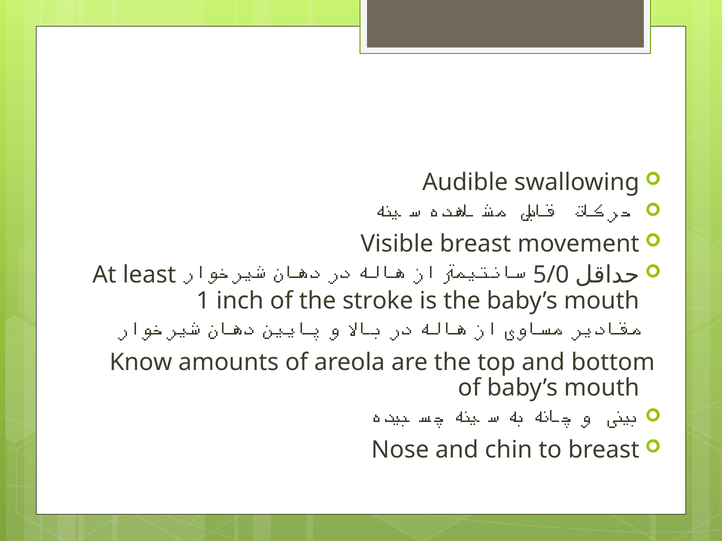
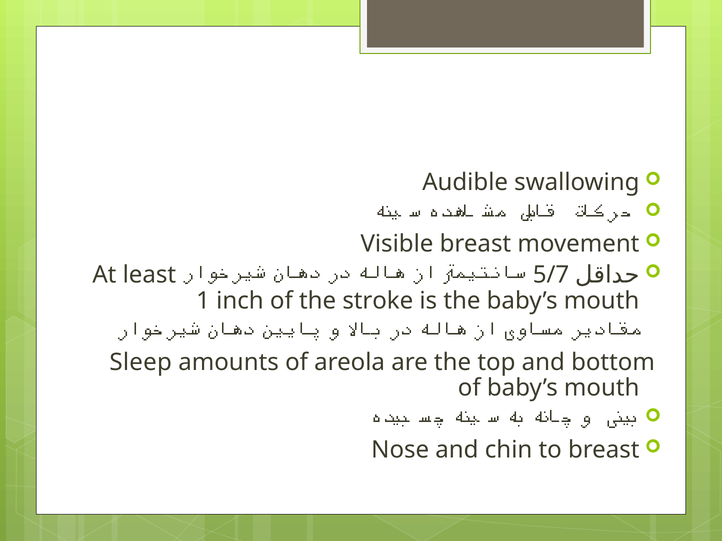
5/0: 5/0 -> 5/7
Know: Know -> Sleep
